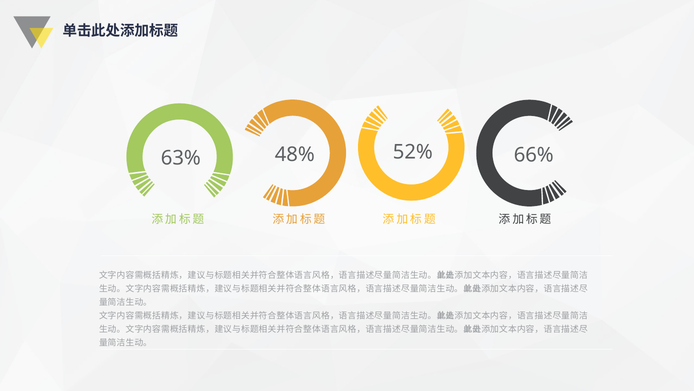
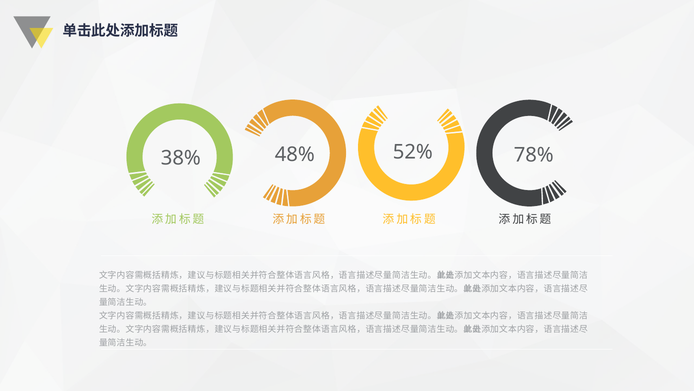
63%: 63% -> 38%
66%: 66% -> 78%
